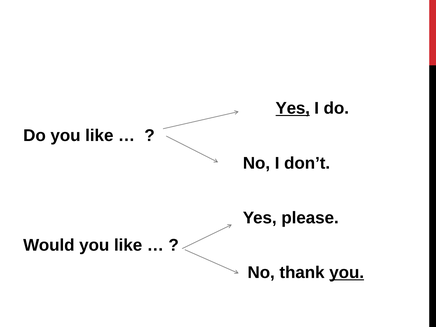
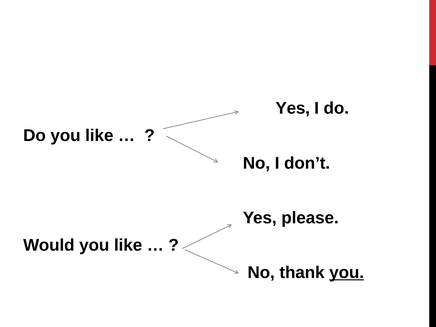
Yes at (293, 108) underline: present -> none
